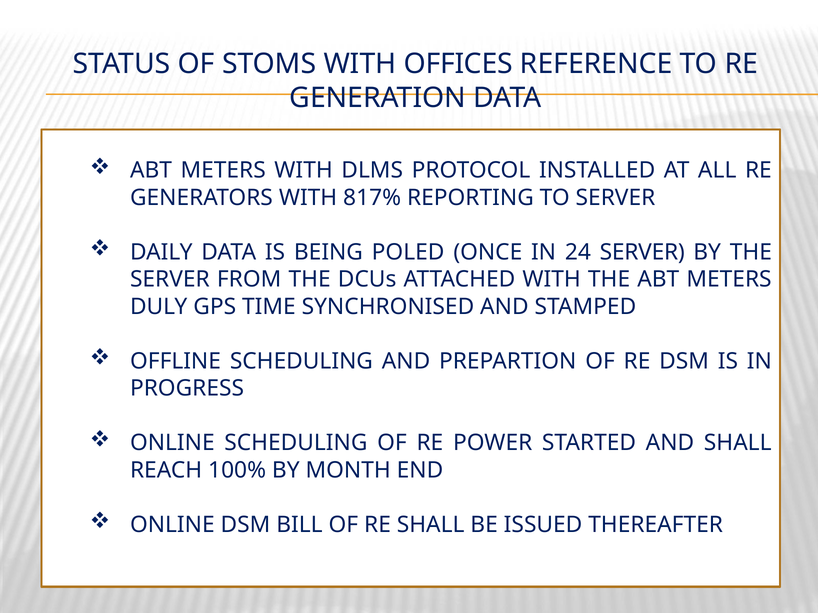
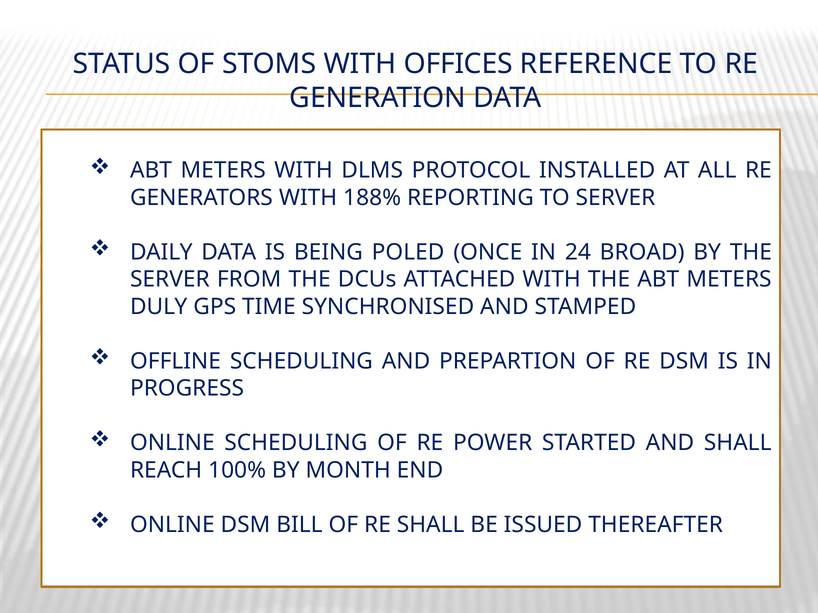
817%: 817% -> 188%
24 SERVER: SERVER -> BROAD
